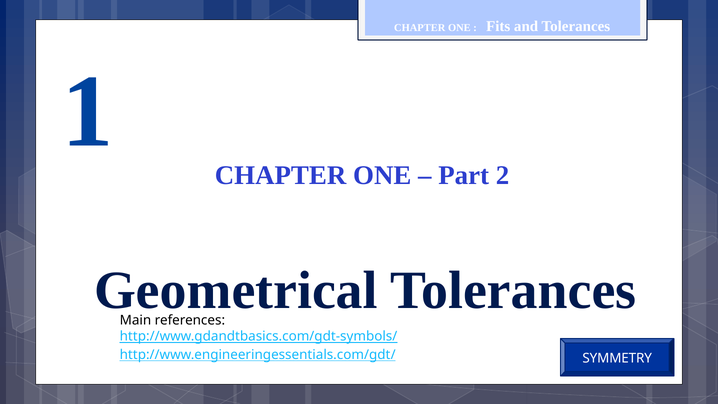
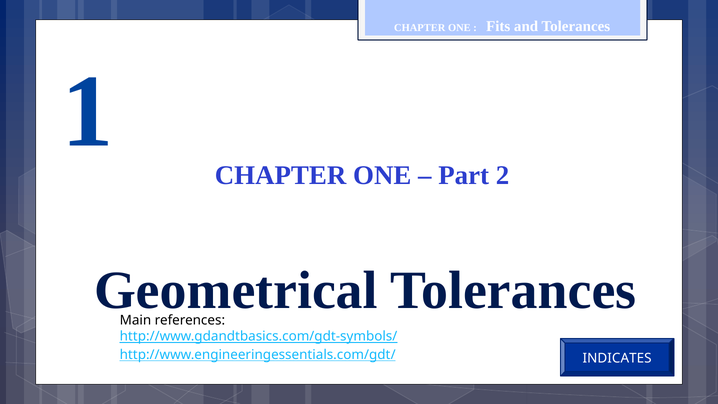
SYMMETRY: SYMMETRY -> INDICATES
